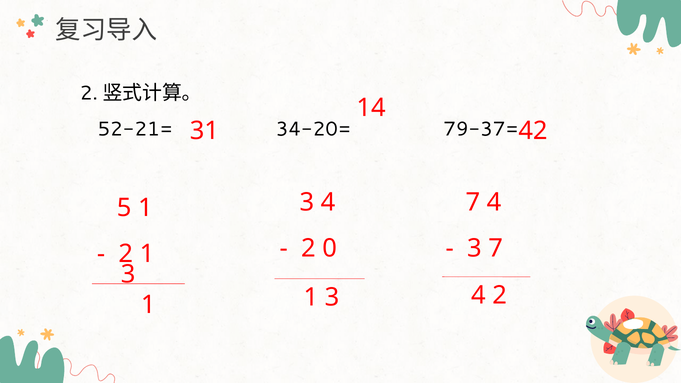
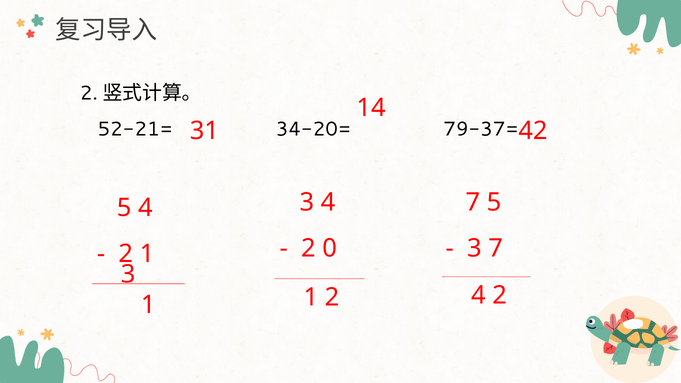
4 at (494, 203): 4 -> 5
5 1: 1 -> 4
3 at (332, 297): 3 -> 2
